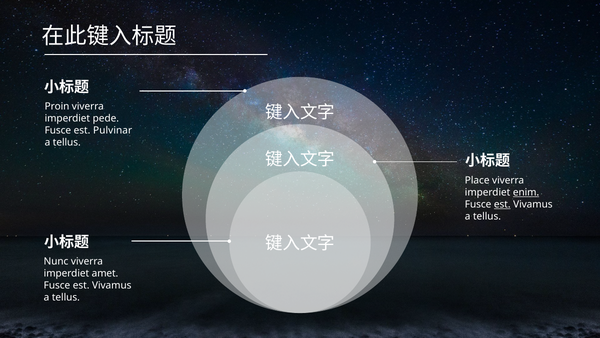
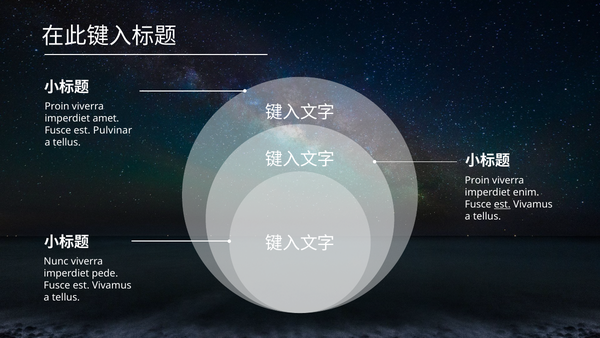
pede: pede -> amet
Place at (477, 180): Place -> Proin
enim underline: present -> none
amet: amet -> pede
